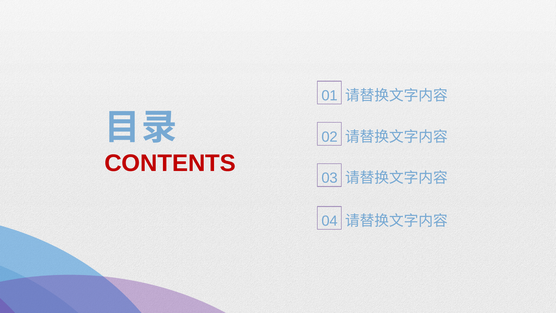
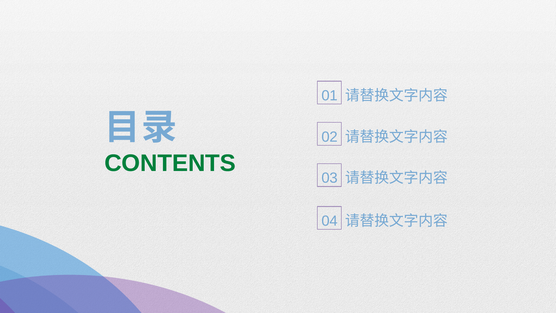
CONTENTS colour: red -> green
